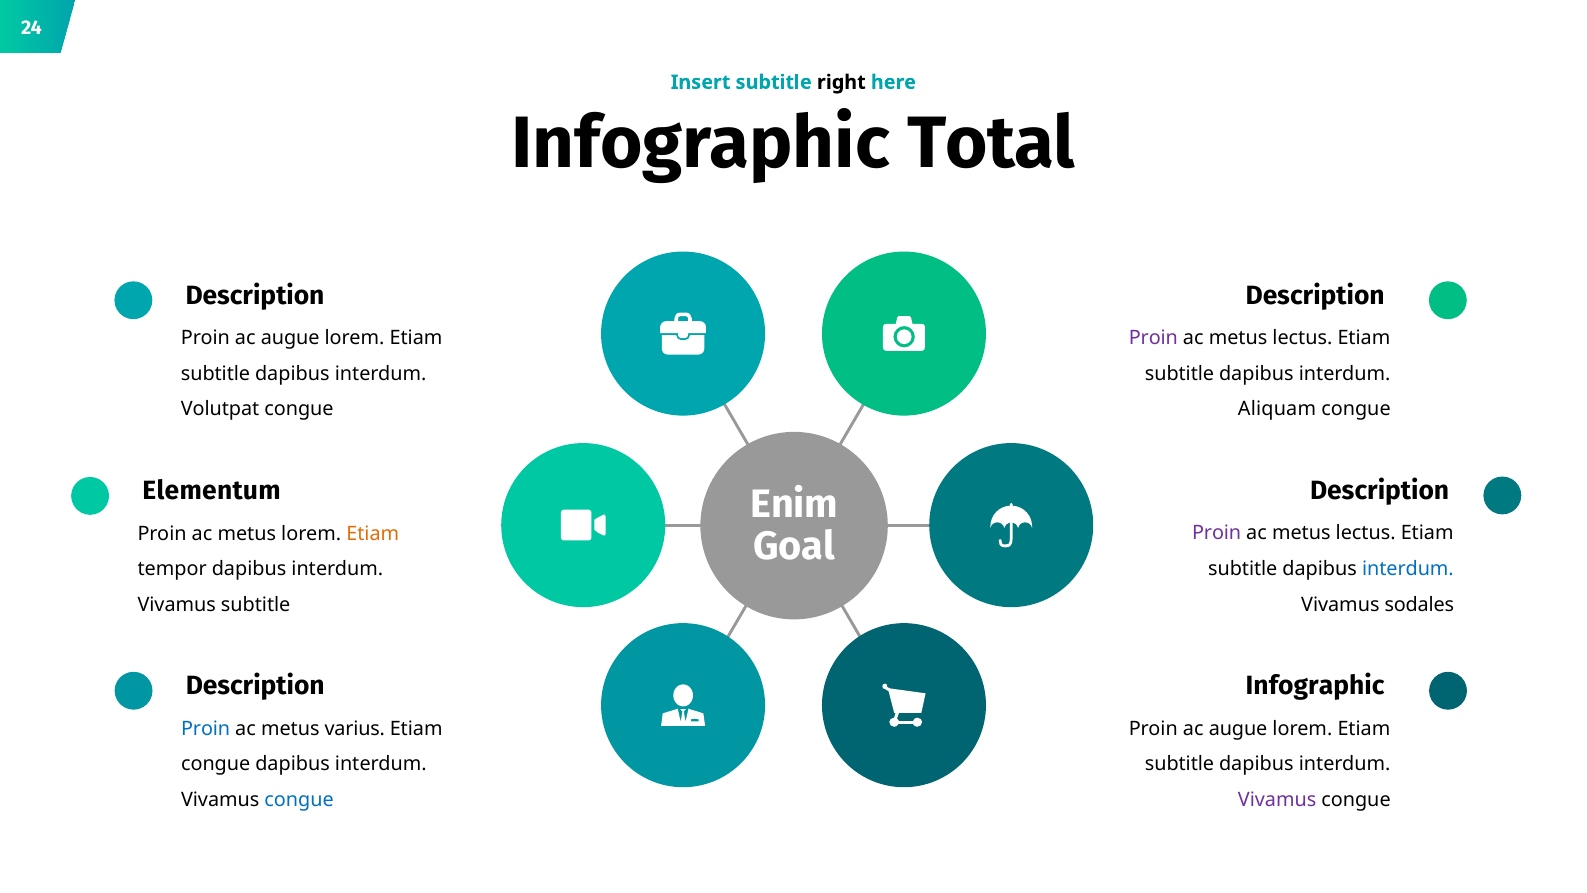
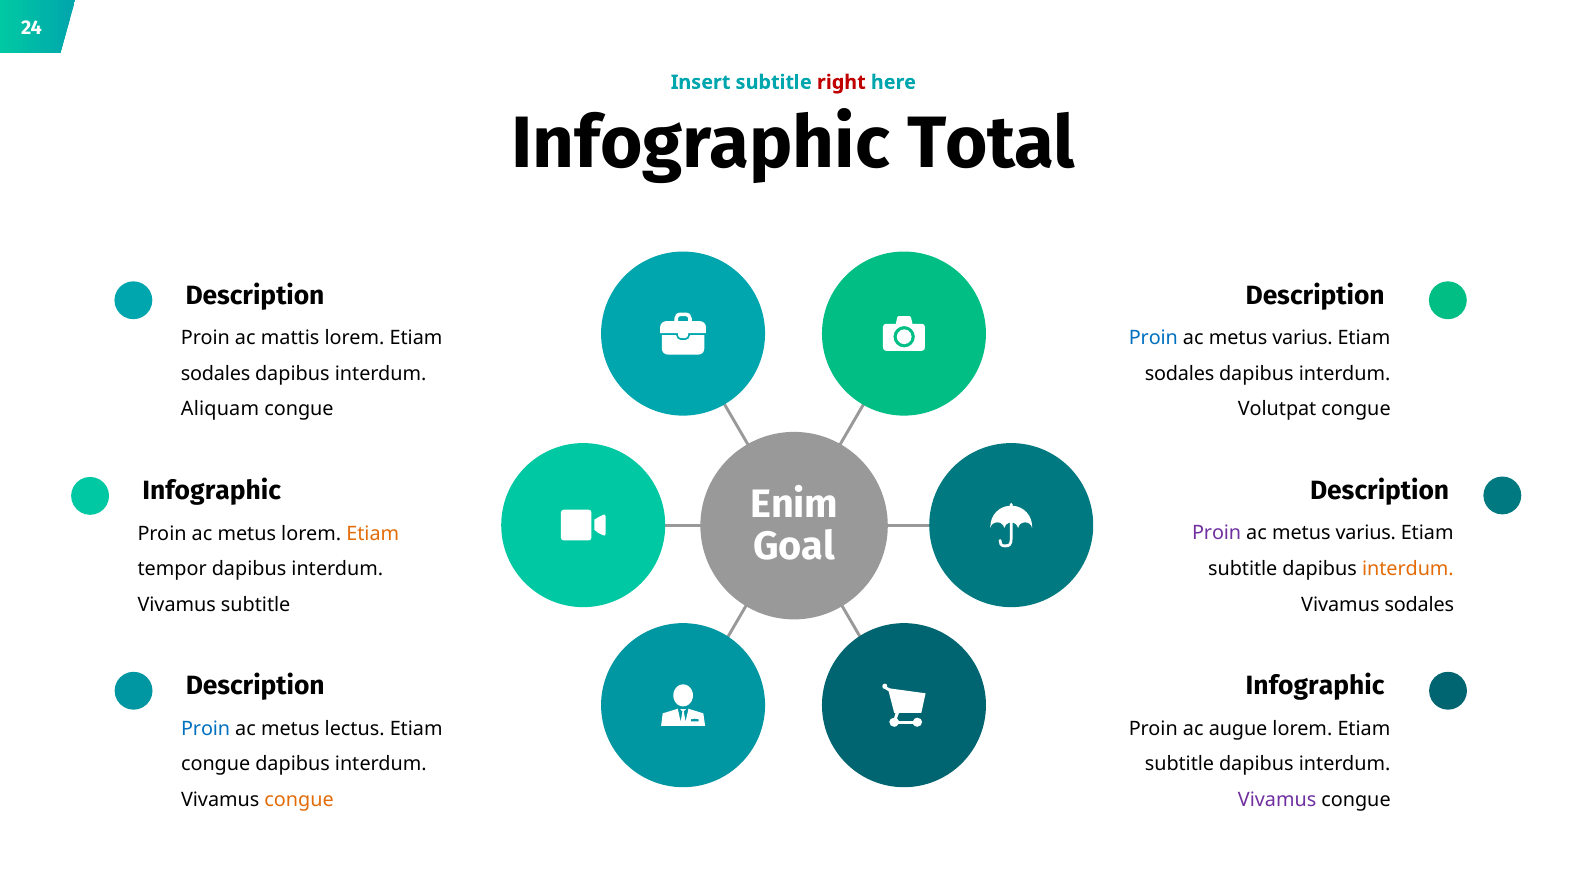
right colour: black -> red
augue at (290, 338): augue -> mattis
Proin at (1153, 338) colour: purple -> blue
lectus at (1302, 338): lectus -> varius
subtitle at (216, 374): subtitle -> sodales
subtitle at (1180, 374): subtitle -> sodales
Volutpat: Volutpat -> Aliquam
Aliquam: Aliquam -> Volutpat
Elementum at (212, 491): Elementum -> Infographic
lectus at (1366, 533): lectus -> varius
interdum at (1408, 569) colour: blue -> orange
varius: varius -> lectus
congue at (299, 800) colour: blue -> orange
